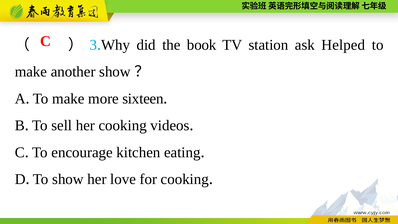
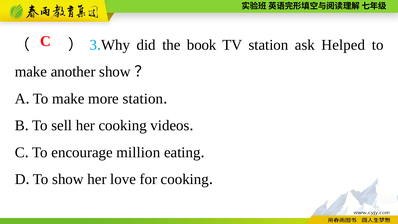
more sixteen: sixteen -> station
kitchen: kitchen -> million
